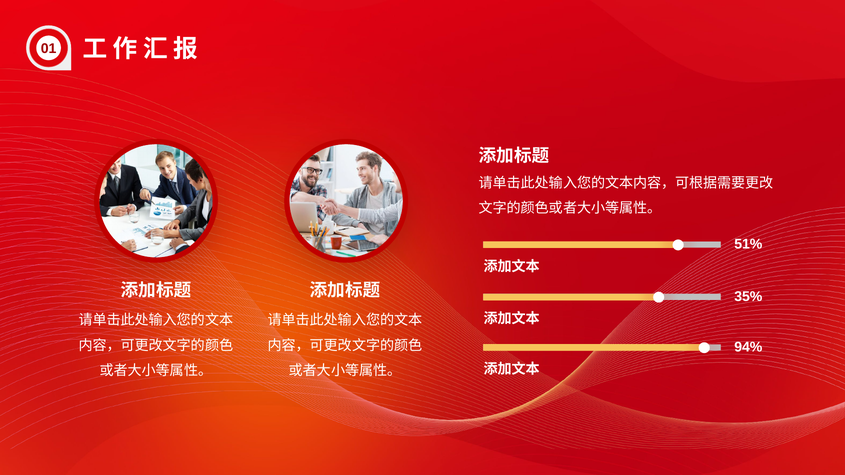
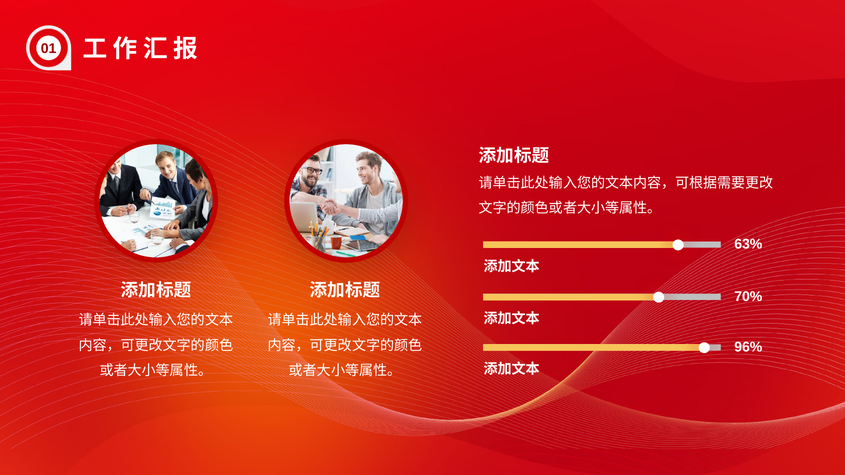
51%: 51% -> 63%
35%: 35% -> 70%
94%: 94% -> 96%
